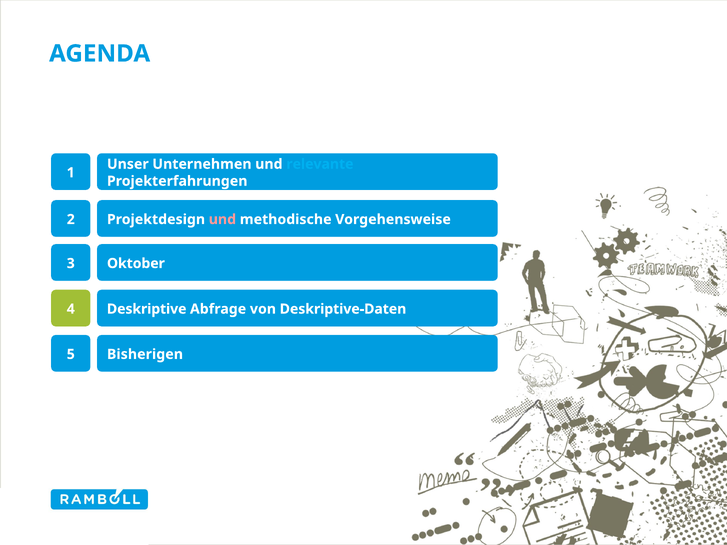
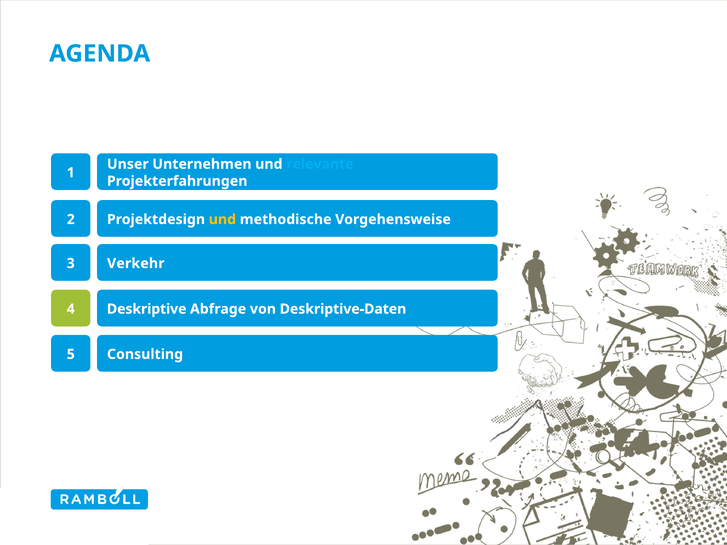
und at (222, 220) colour: pink -> yellow
Oktober: Oktober -> Verkehr
Bisherigen: Bisherigen -> Consulting
